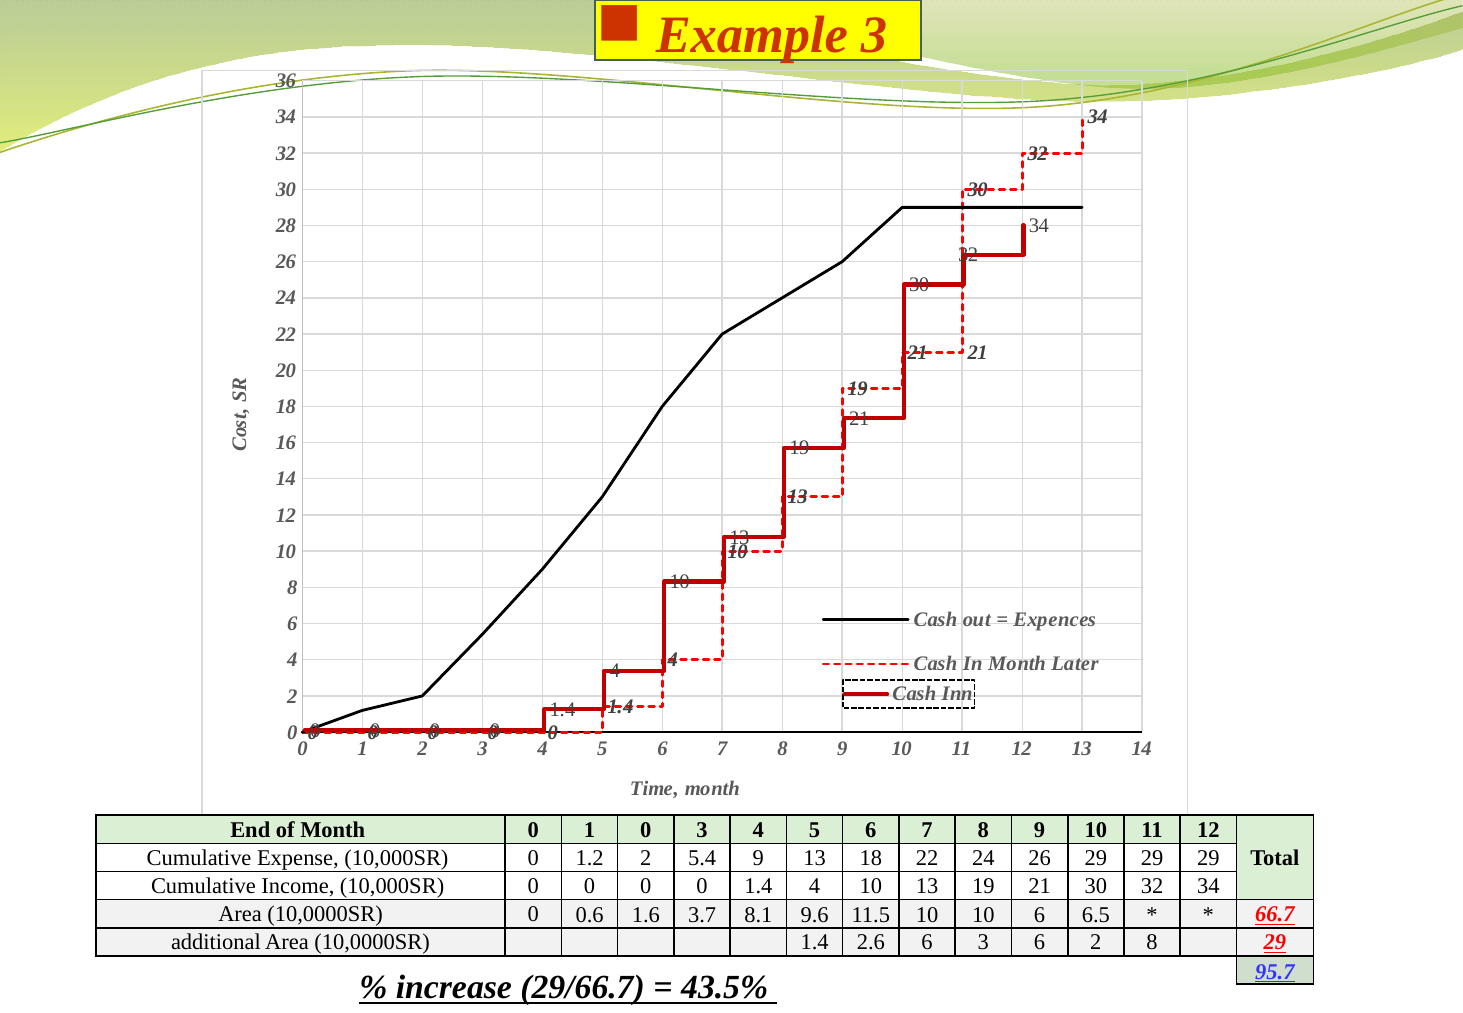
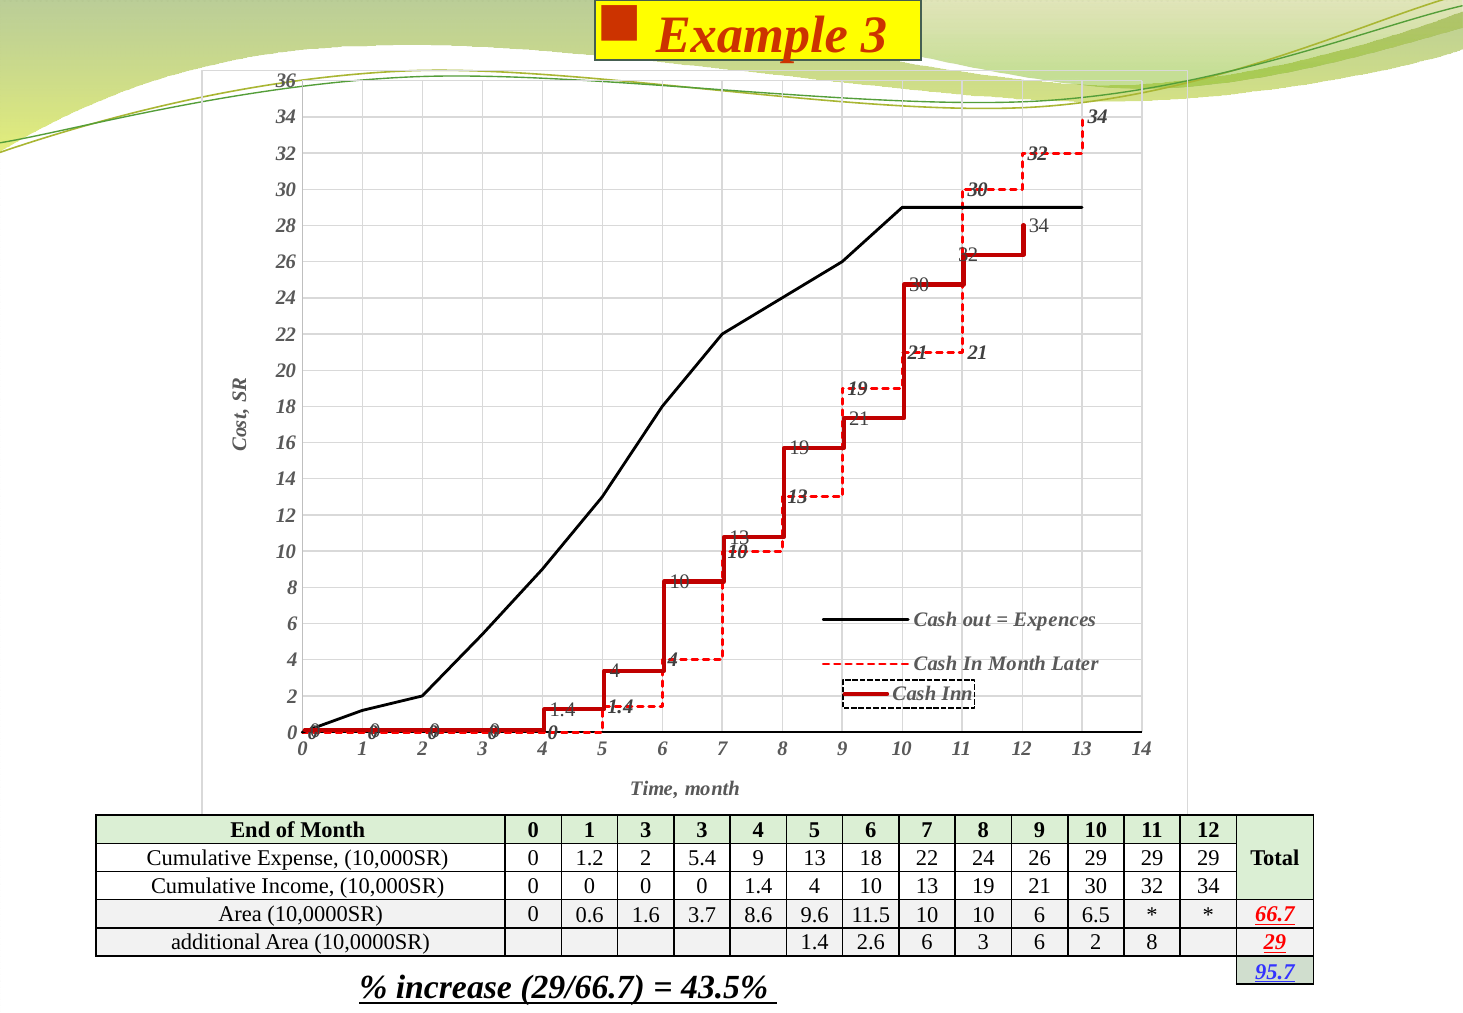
1 0: 0 -> 3
8.1: 8.1 -> 8.6
